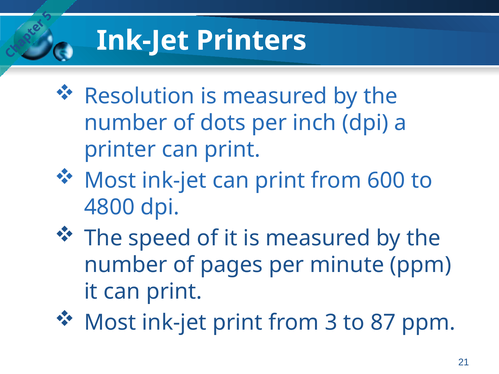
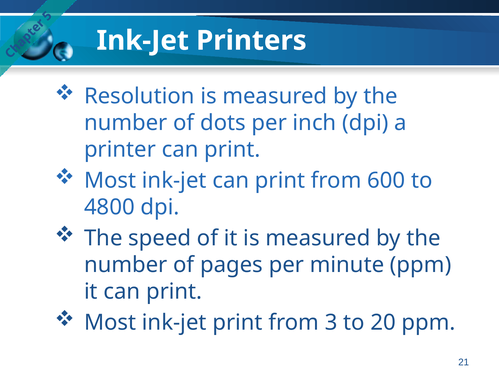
87: 87 -> 20
